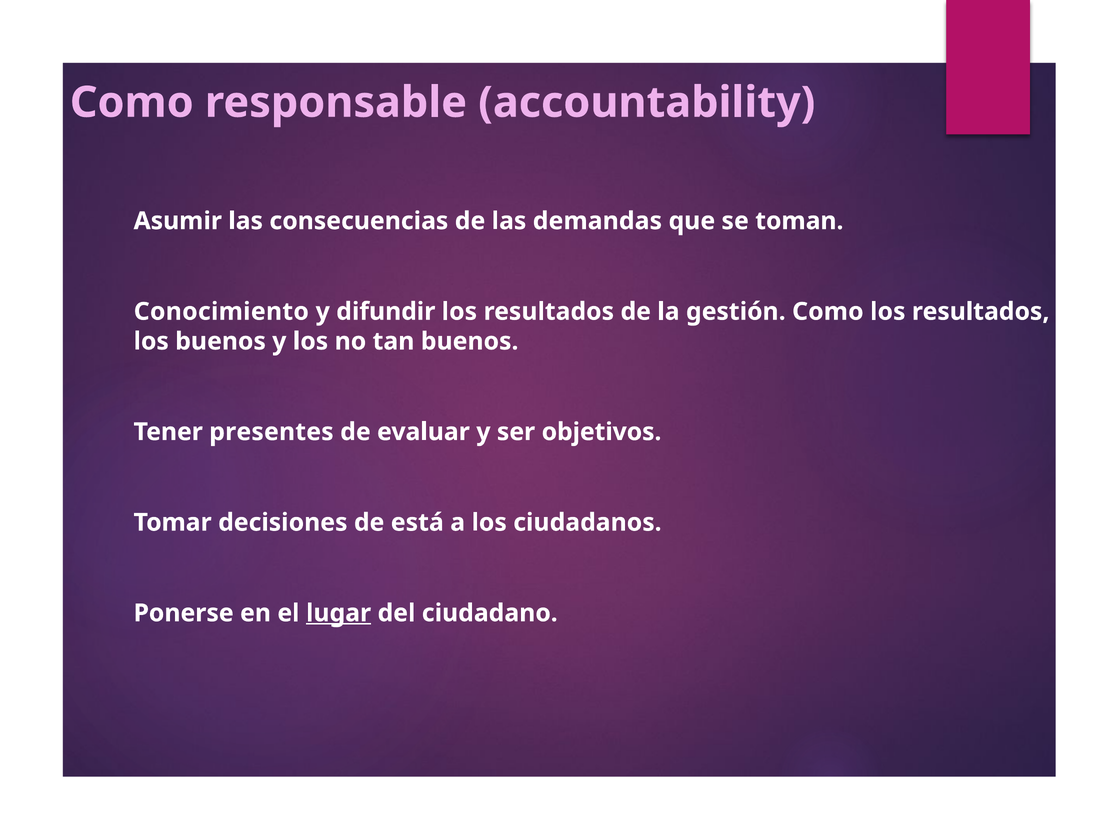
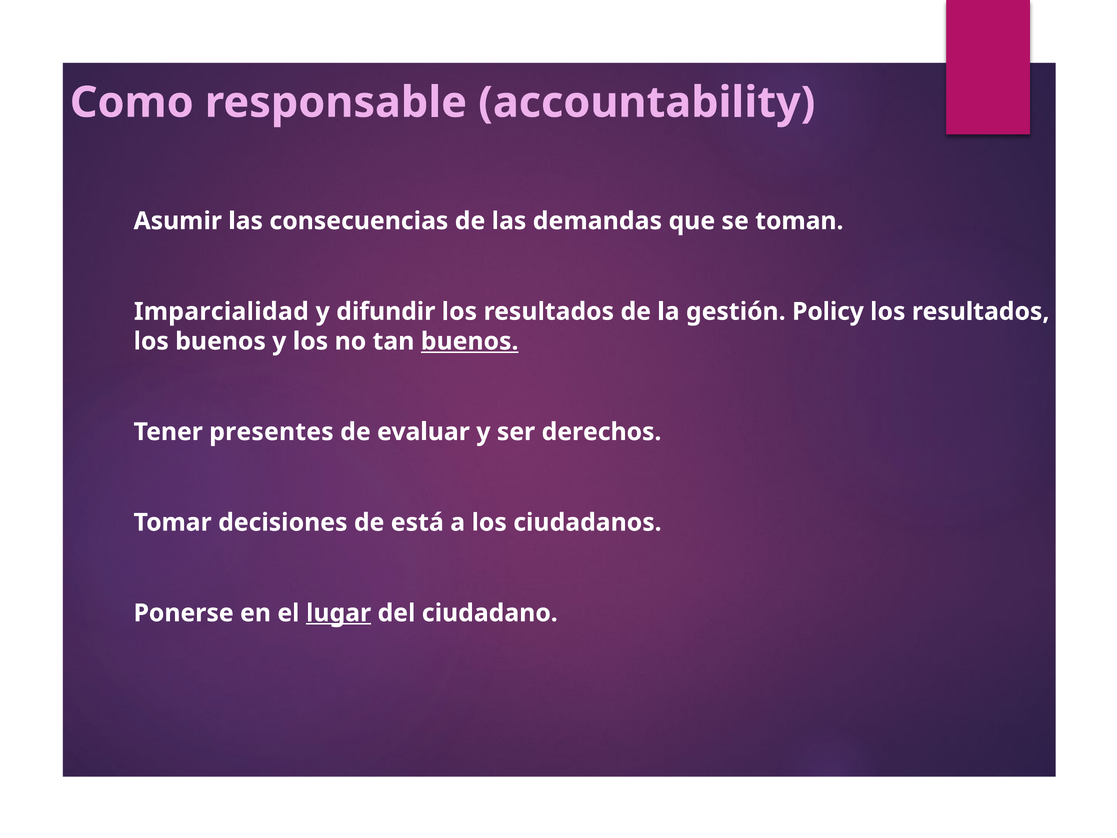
Conocimiento: Conocimiento -> Imparcialidad
gestión Como: Como -> Policy
buenos at (470, 341) underline: none -> present
objetivos: objetivos -> derechos
